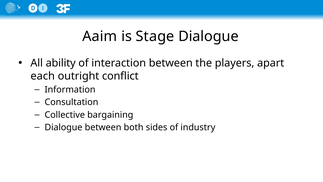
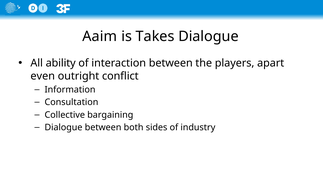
Stage: Stage -> Takes
each: each -> even
